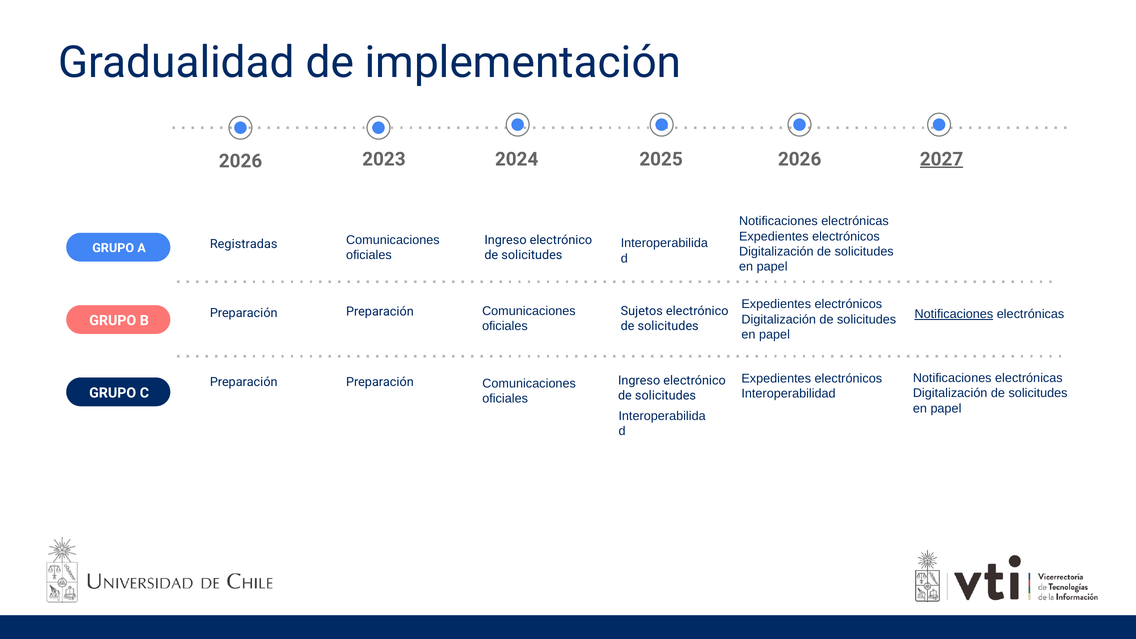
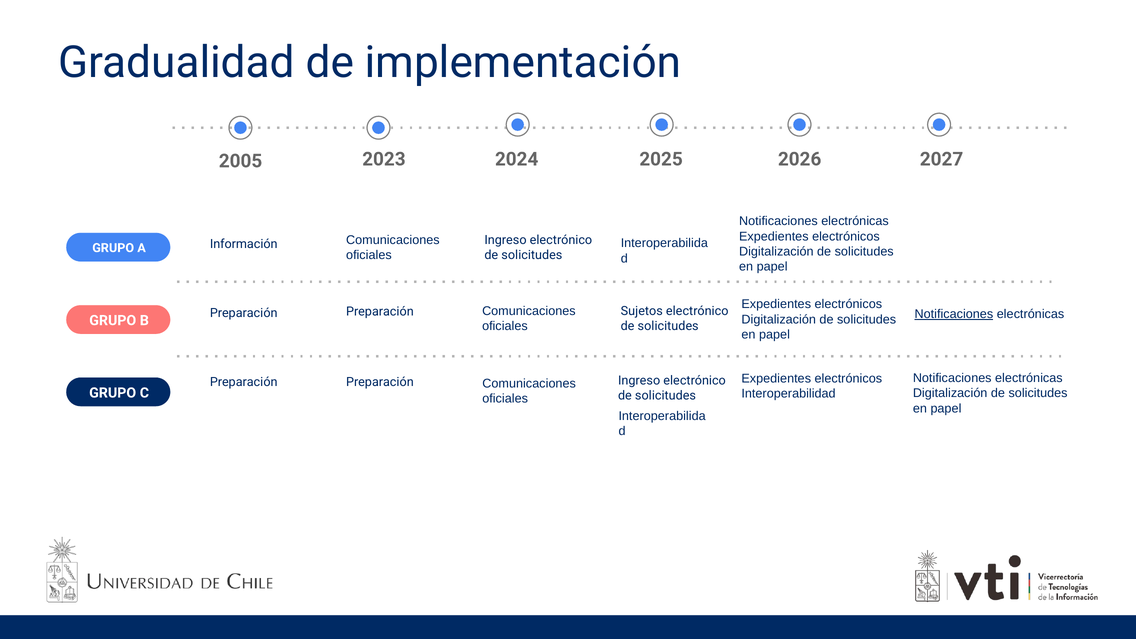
2026 at (241, 161): 2026 -> 2005
2027 underline: present -> none
Registradas: Registradas -> Información
